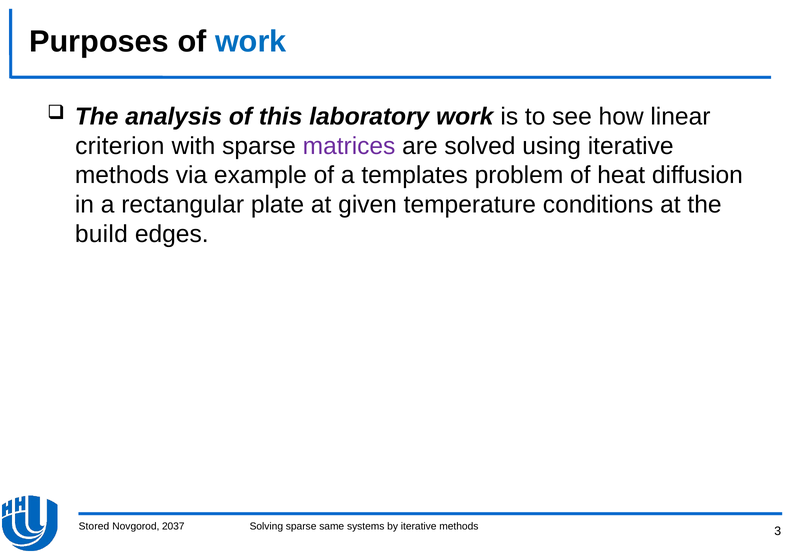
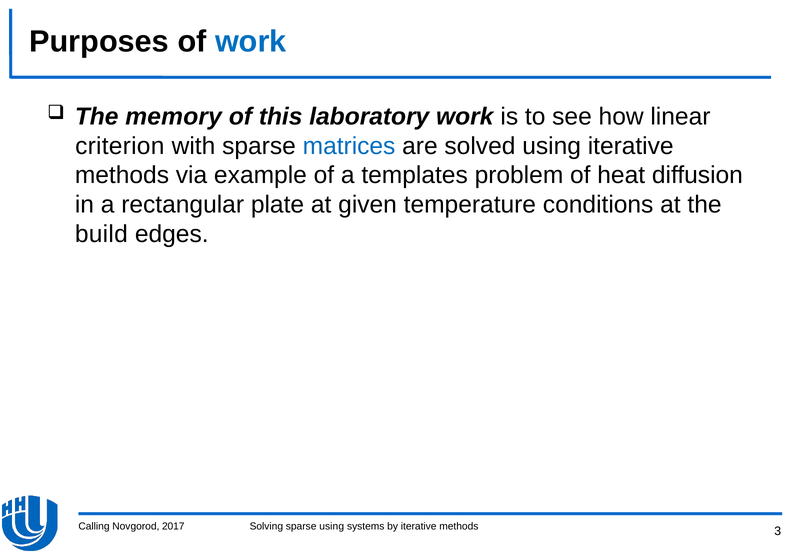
analysis: analysis -> memory
matrices colour: purple -> blue
Stored: Stored -> Calling
2037: 2037 -> 2017
sparse same: same -> using
